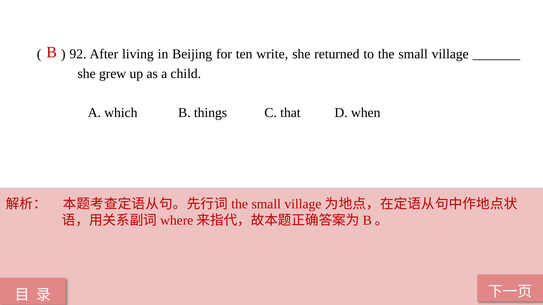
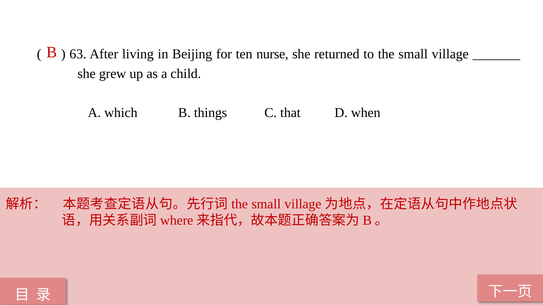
92: 92 -> 63
write: write -> nurse
